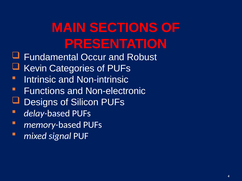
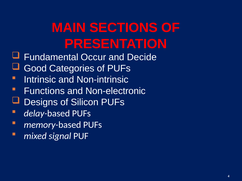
Robust: Robust -> Decide
Kevin: Kevin -> Good
